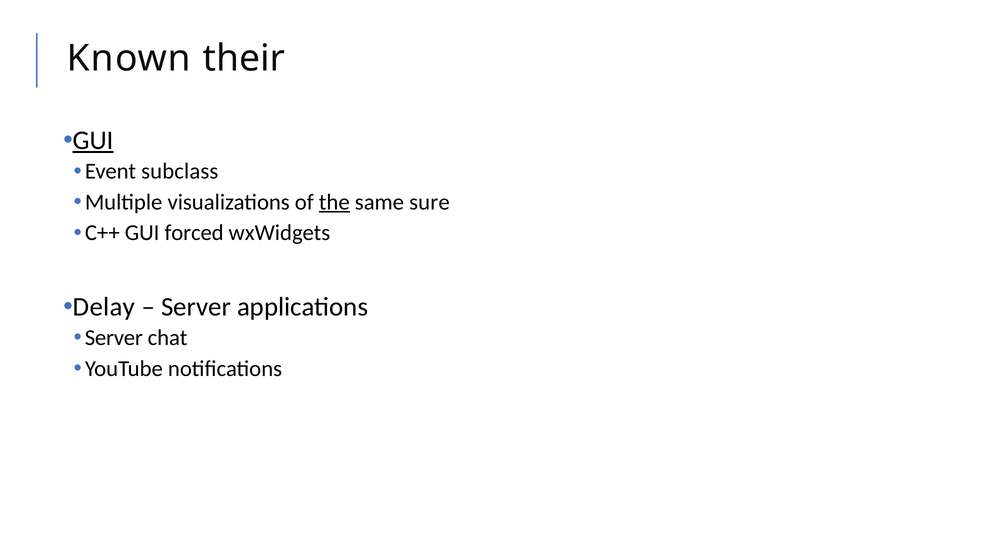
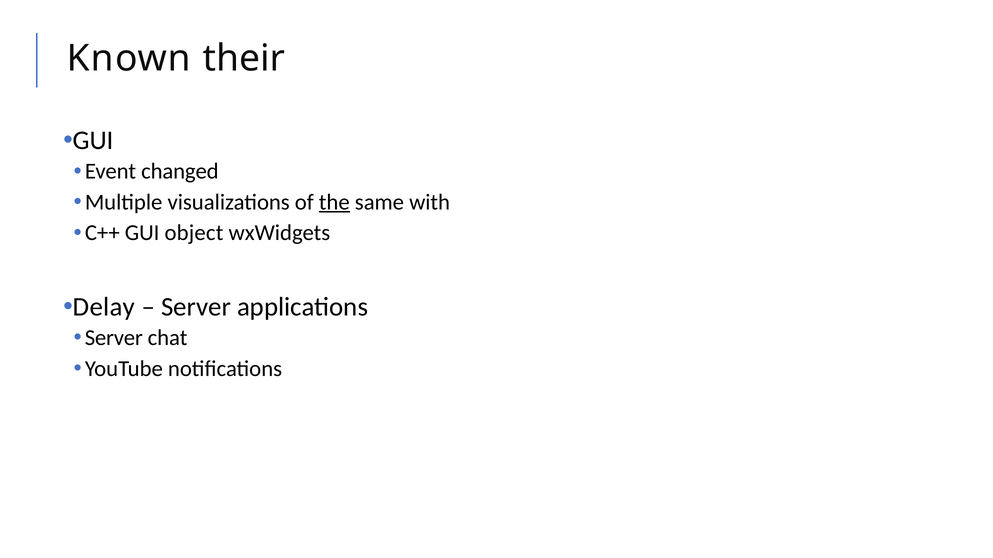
GUI at (93, 141) underline: present -> none
subclass: subclass -> changed
sure: sure -> with
forced: forced -> object
